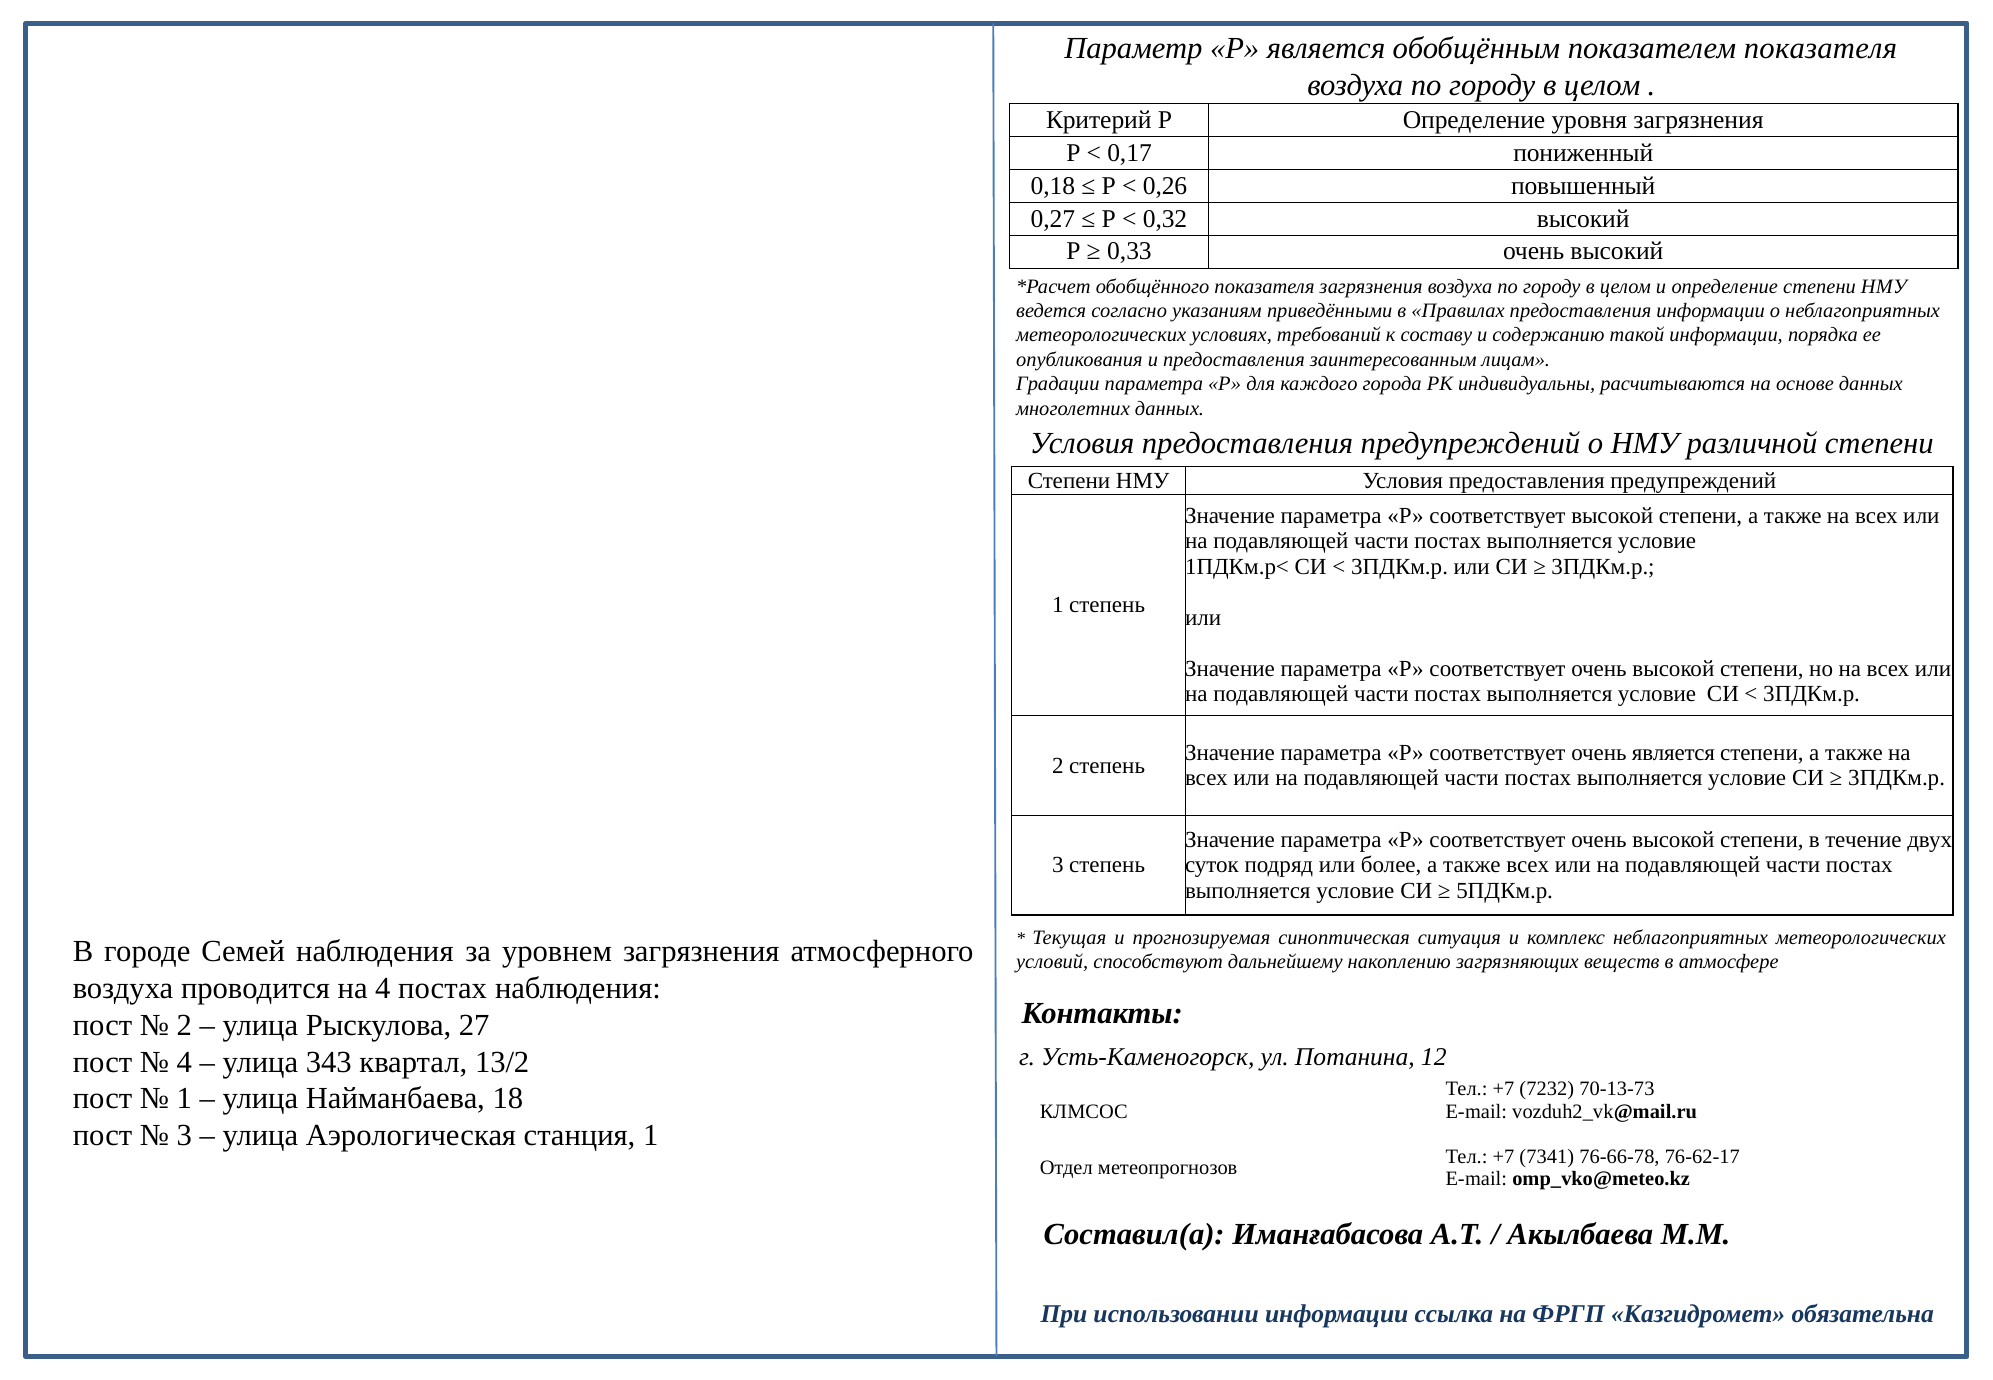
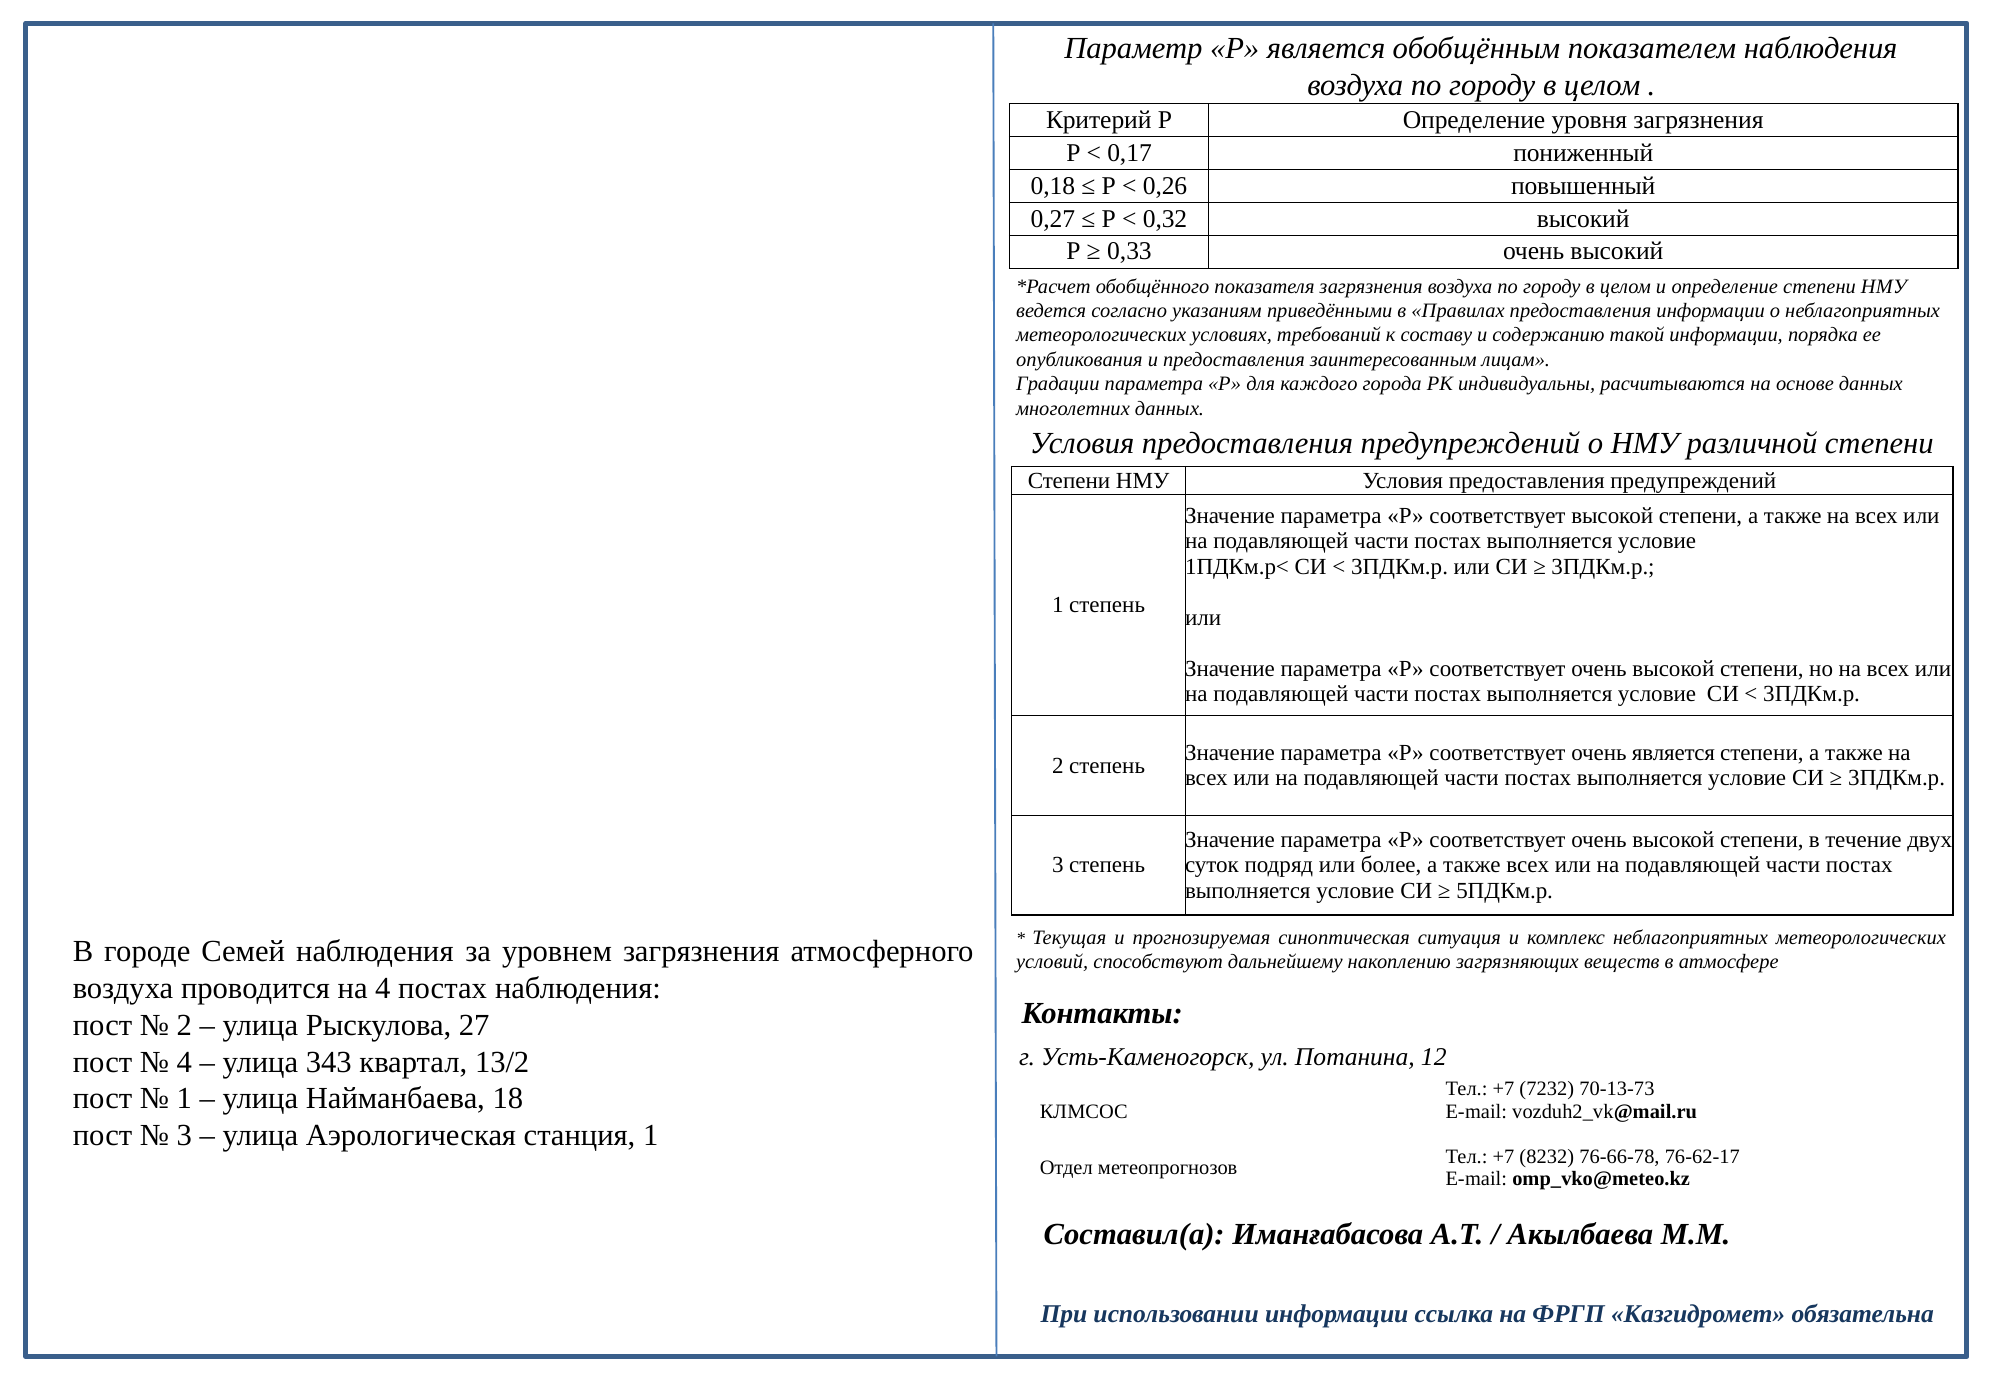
показателем показателя: показателя -> наблюдения
7341: 7341 -> 8232
